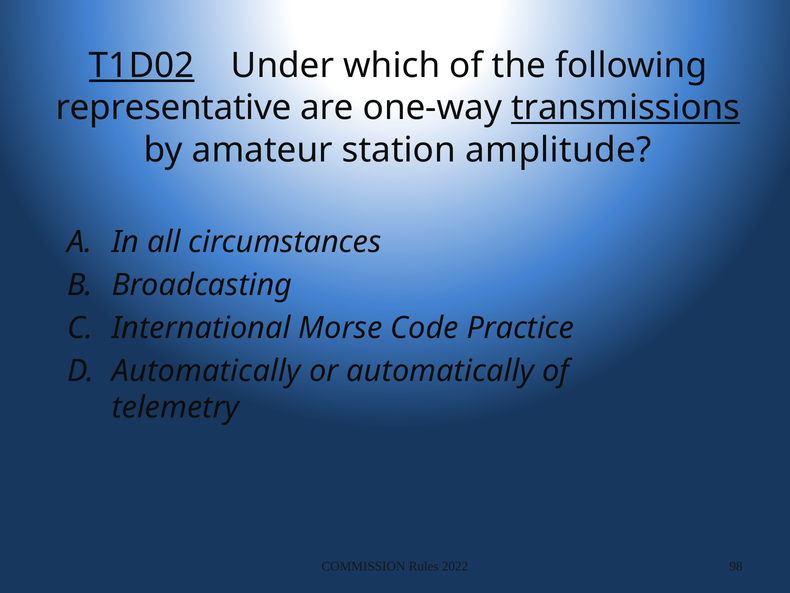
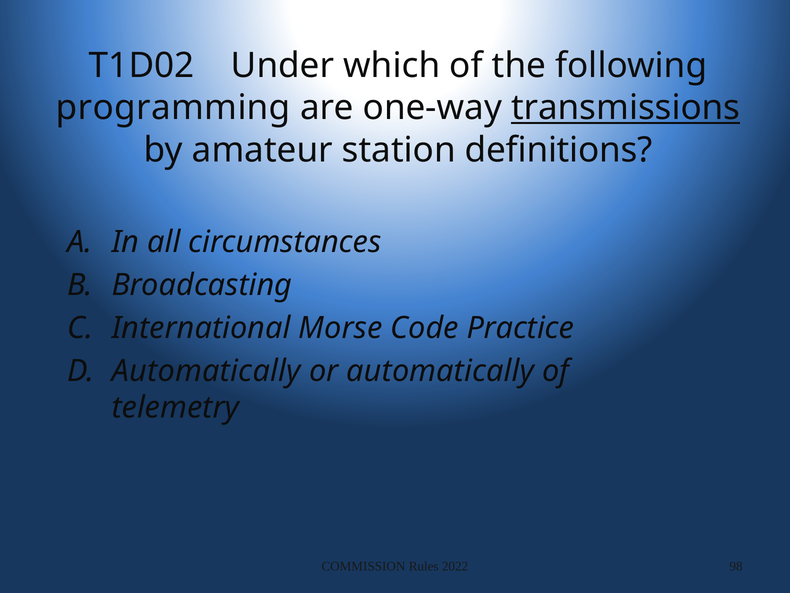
T1D02 underline: present -> none
representative: representative -> programming
amplitude: amplitude -> definitions
